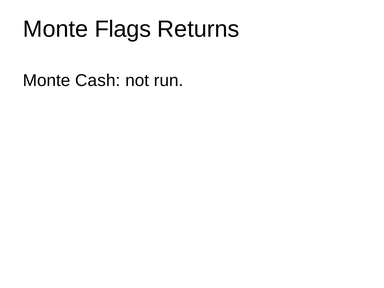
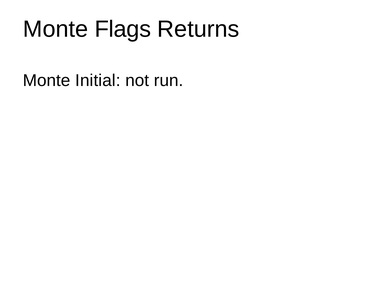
Cash: Cash -> Initial
